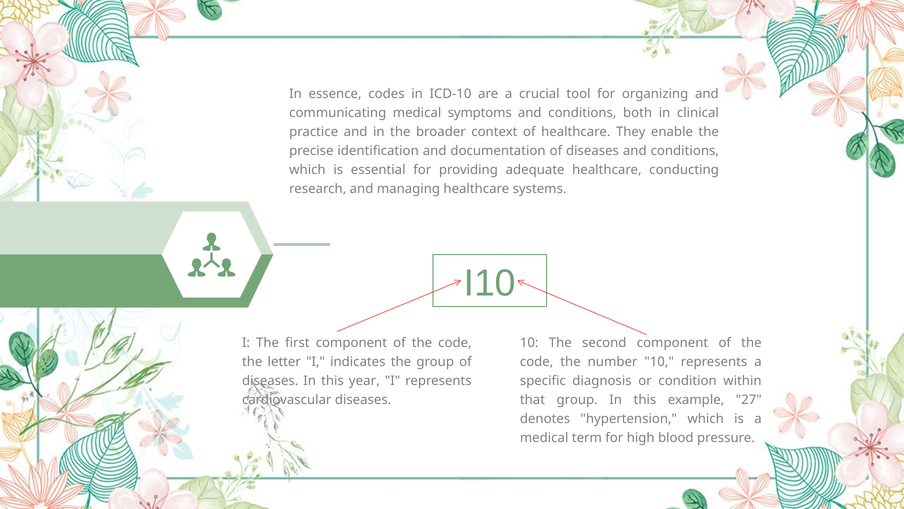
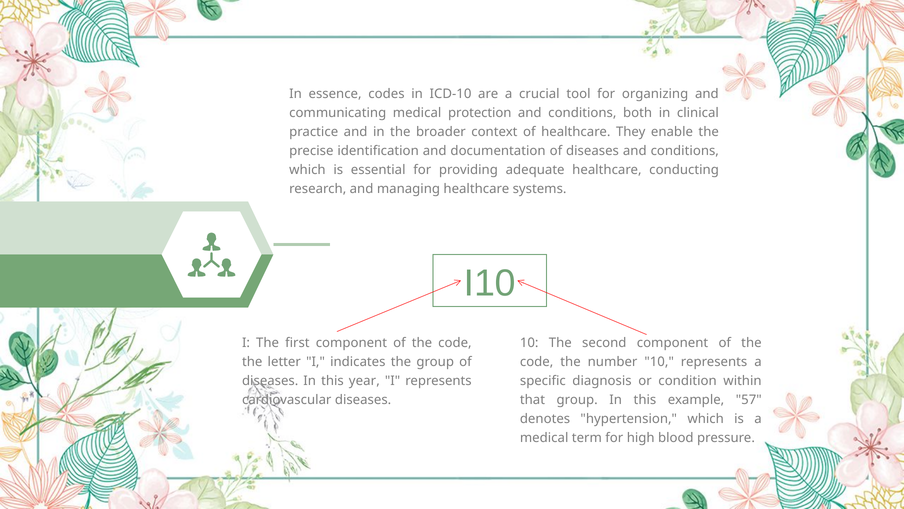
symptoms: symptoms -> protection
27: 27 -> 57
